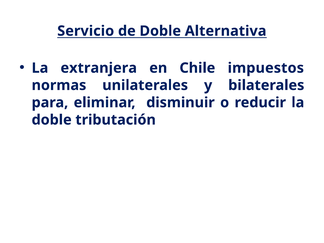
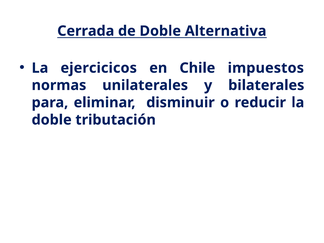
Servicio: Servicio -> Cerrada
extranjera: extranjera -> ejercicicos
